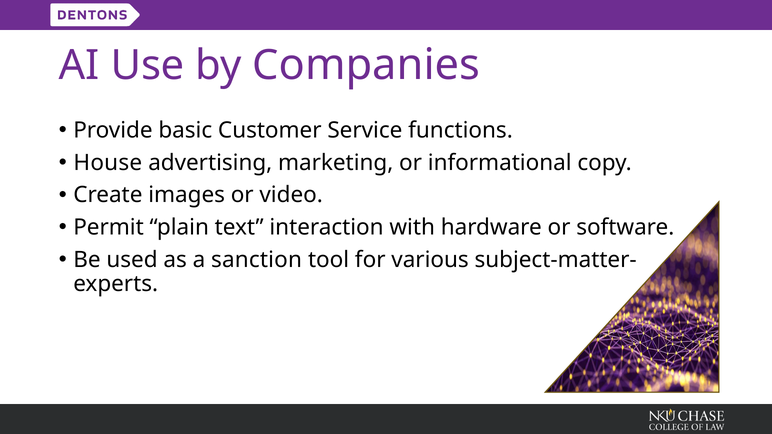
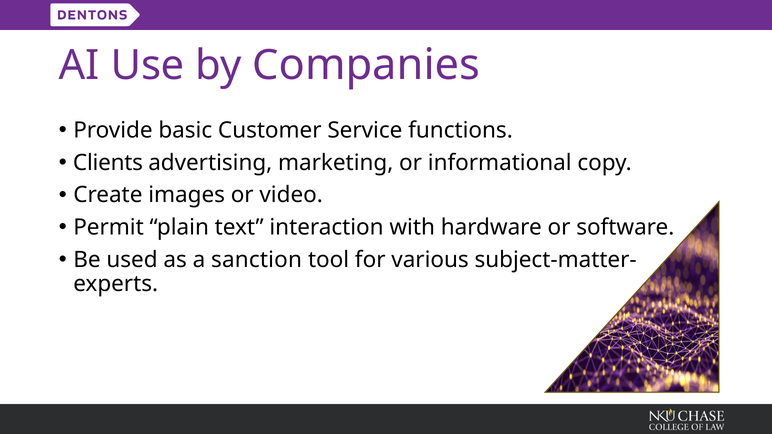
House: House -> Clients
